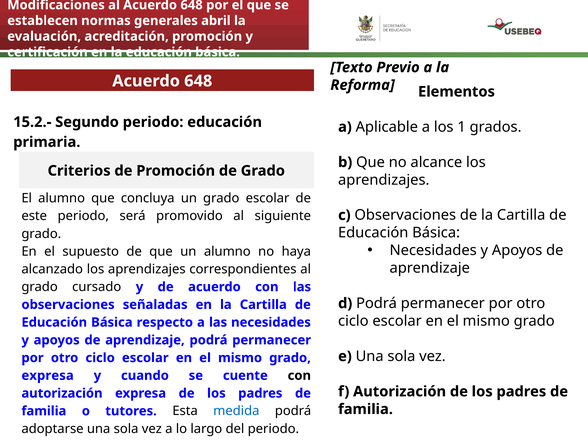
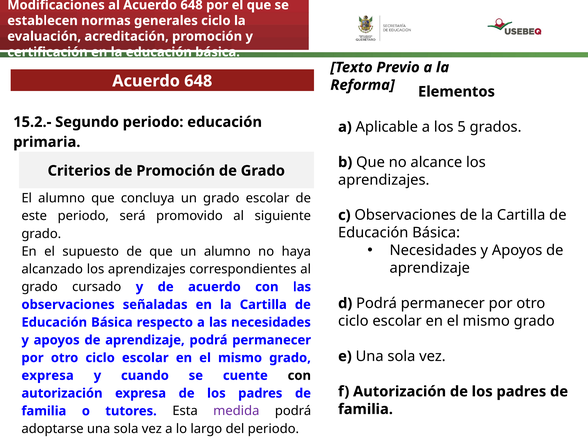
generales abril: abril -> ciclo
1: 1 -> 5
medida colour: blue -> purple
